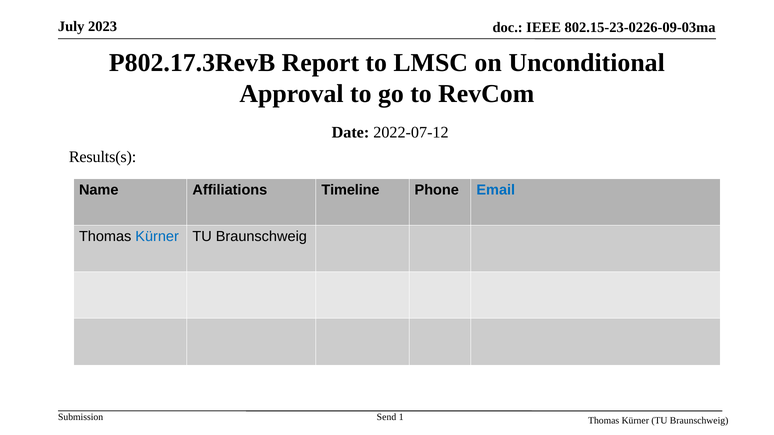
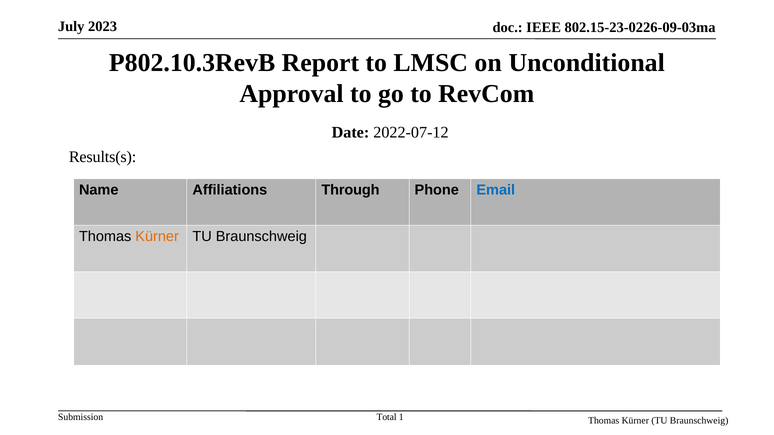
P802.17.3RevB: P802.17.3RevB -> P802.10.3RevB
Timeline: Timeline -> Through
Kürner at (157, 237) colour: blue -> orange
Send: Send -> Total
